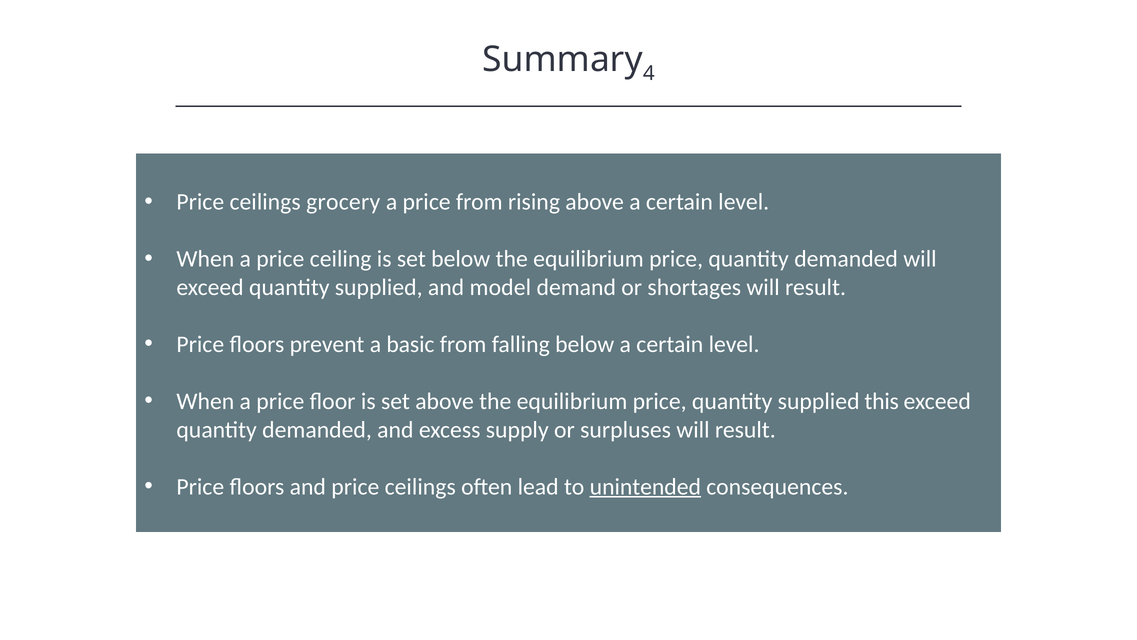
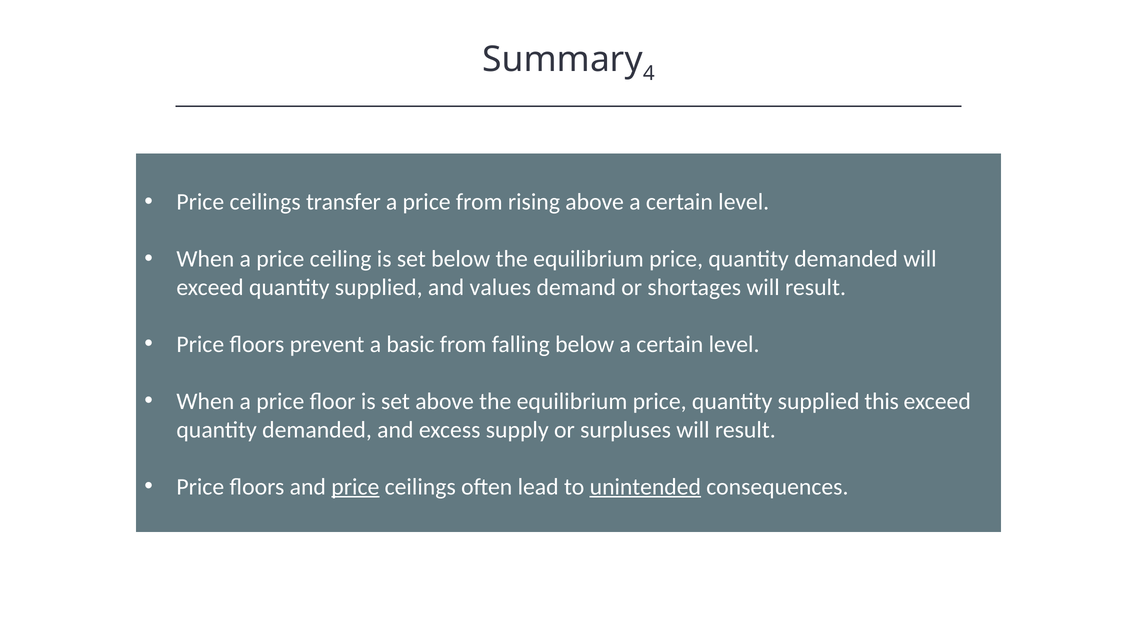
grocery: grocery -> transfer
model: model -> values
price at (355, 486) underline: none -> present
